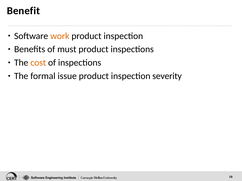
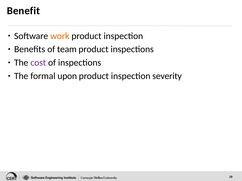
must: must -> team
cost colour: orange -> purple
issue: issue -> upon
